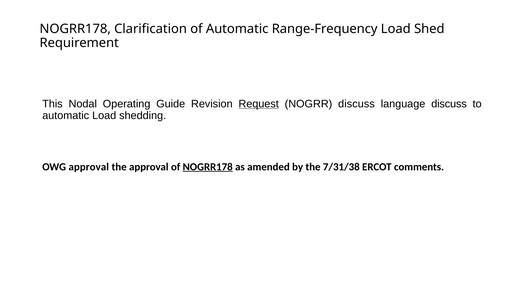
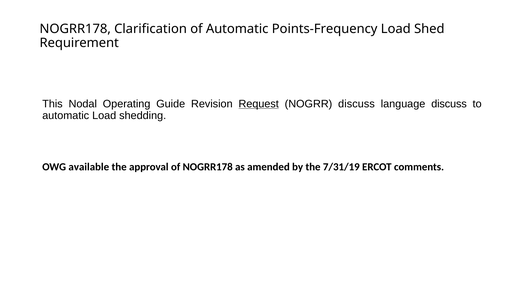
Range-Frequency: Range-Frequency -> Points-Frequency
OWG approval: approval -> available
NOGRR178 at (208, 167) underline: present -> none
7/31/38: 7/31/38 -> 7/31/19
